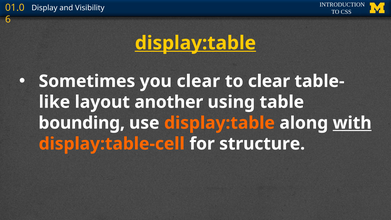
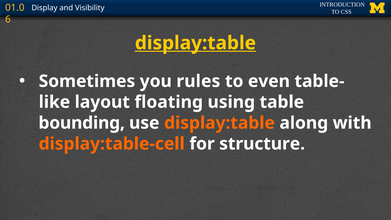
you clear: clear -> rules
to clear: clear -> even
another: another -> floating
with underline: present -> none
